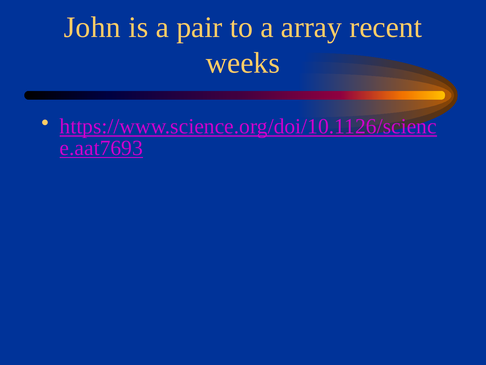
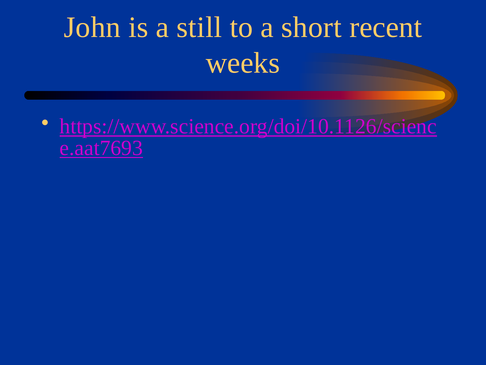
pair: pair -> still
array: array -> short
